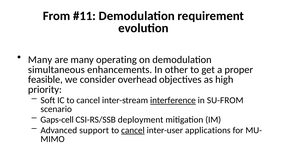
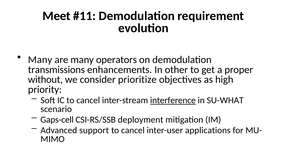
From: From -> Meet
operating: operating -> operators
simultaneous: simultaneous -> transmissions
feasible: feasible -> without
overhead: overhead -> prioritize
SU-FROM: SU-FROM -> SU-WHAT
cancel at (133, 131) underline: present -> none
